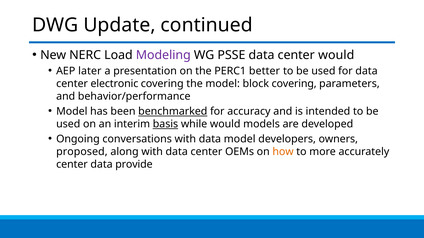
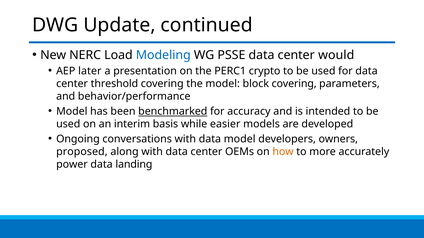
Modeling colour: purple -> blue
better: better -> crypto
electronic: electronic -> threshold
basis underline: present -> none
while would: would -> easier
center at (72, 165): center -> power
provide: provide -> landing
